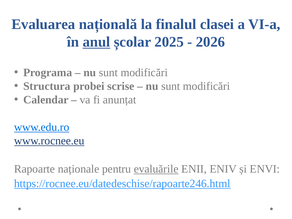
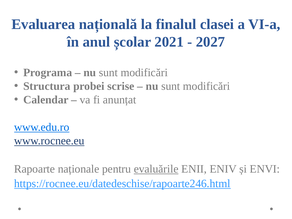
anul underline: present -> none
2025: 2025 -> 2021
2026: 2026 -> 2027
